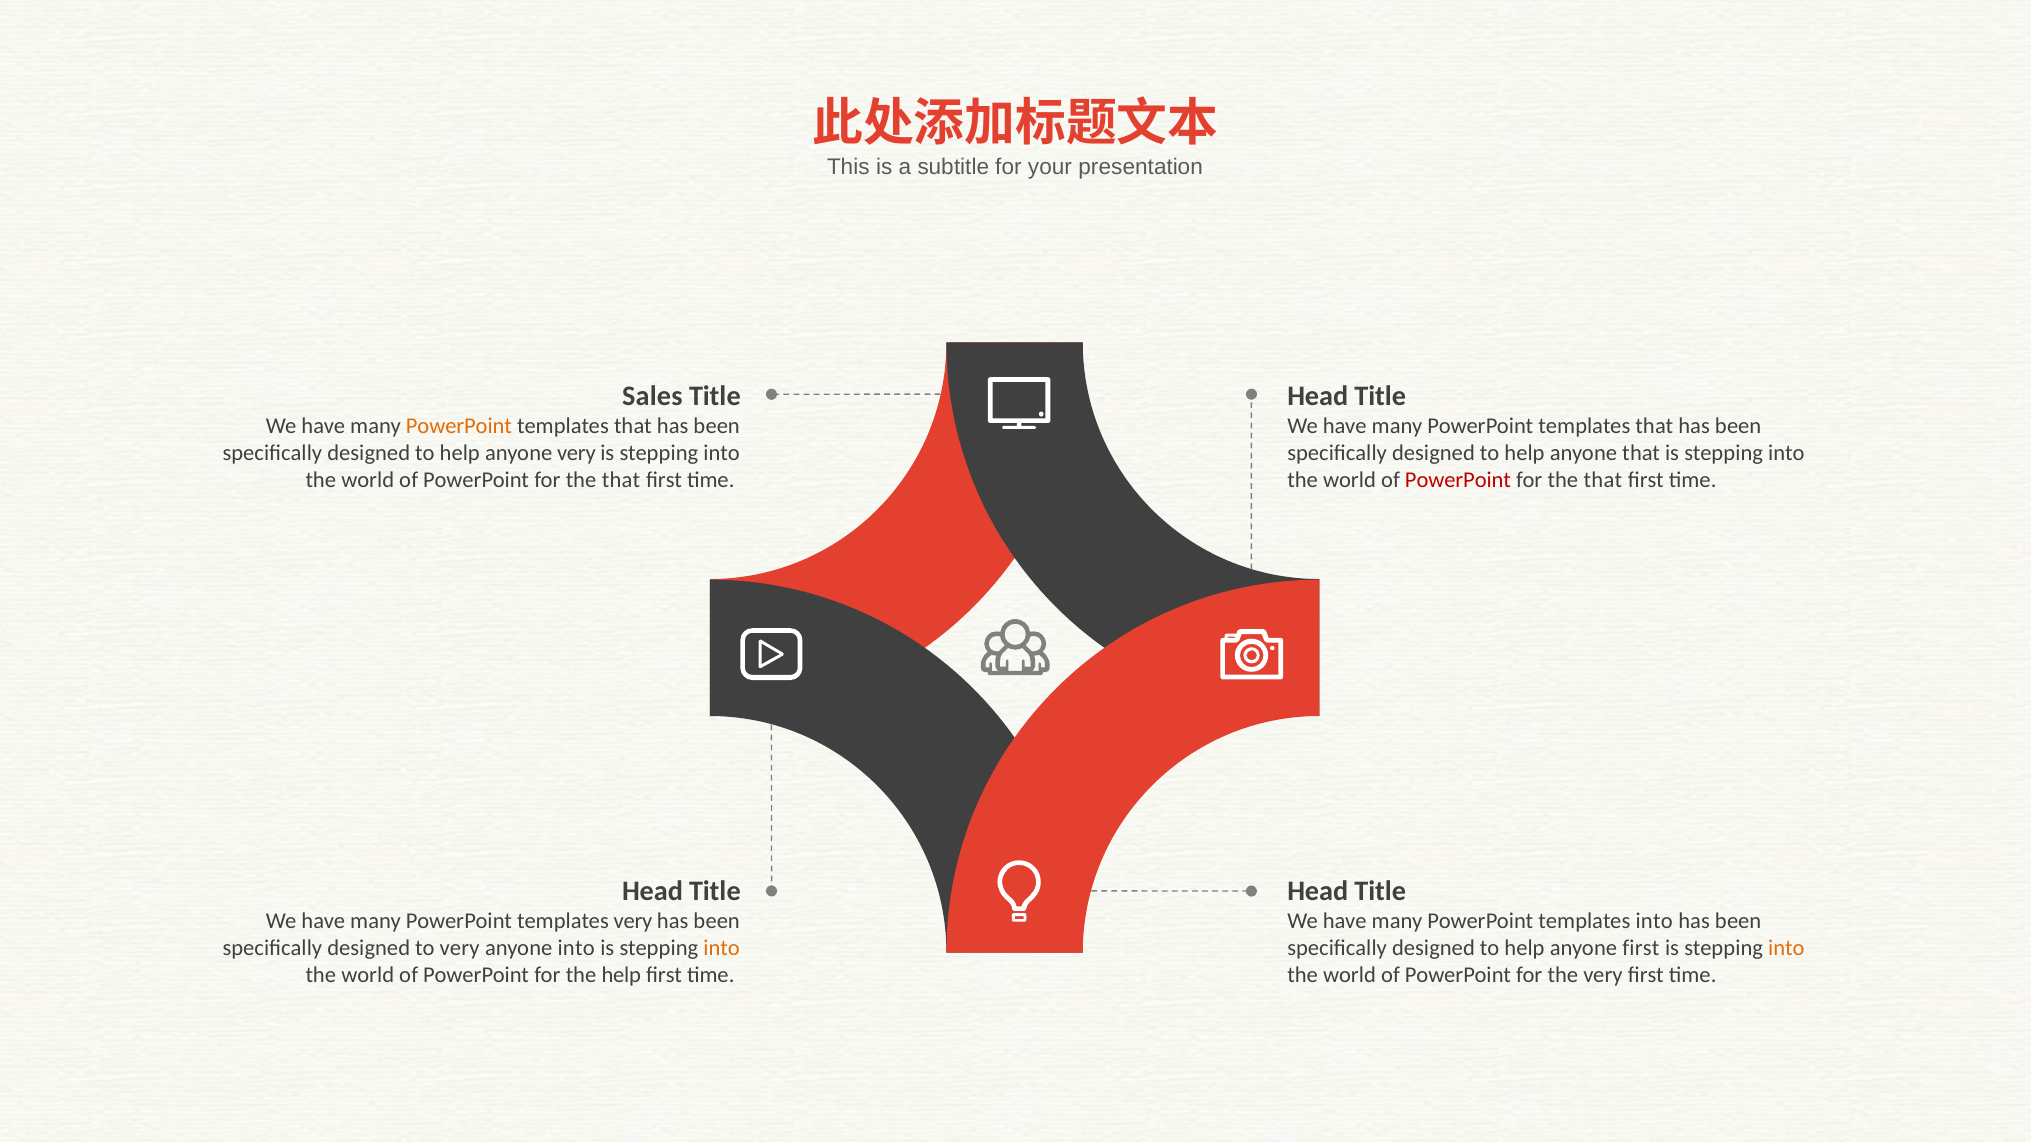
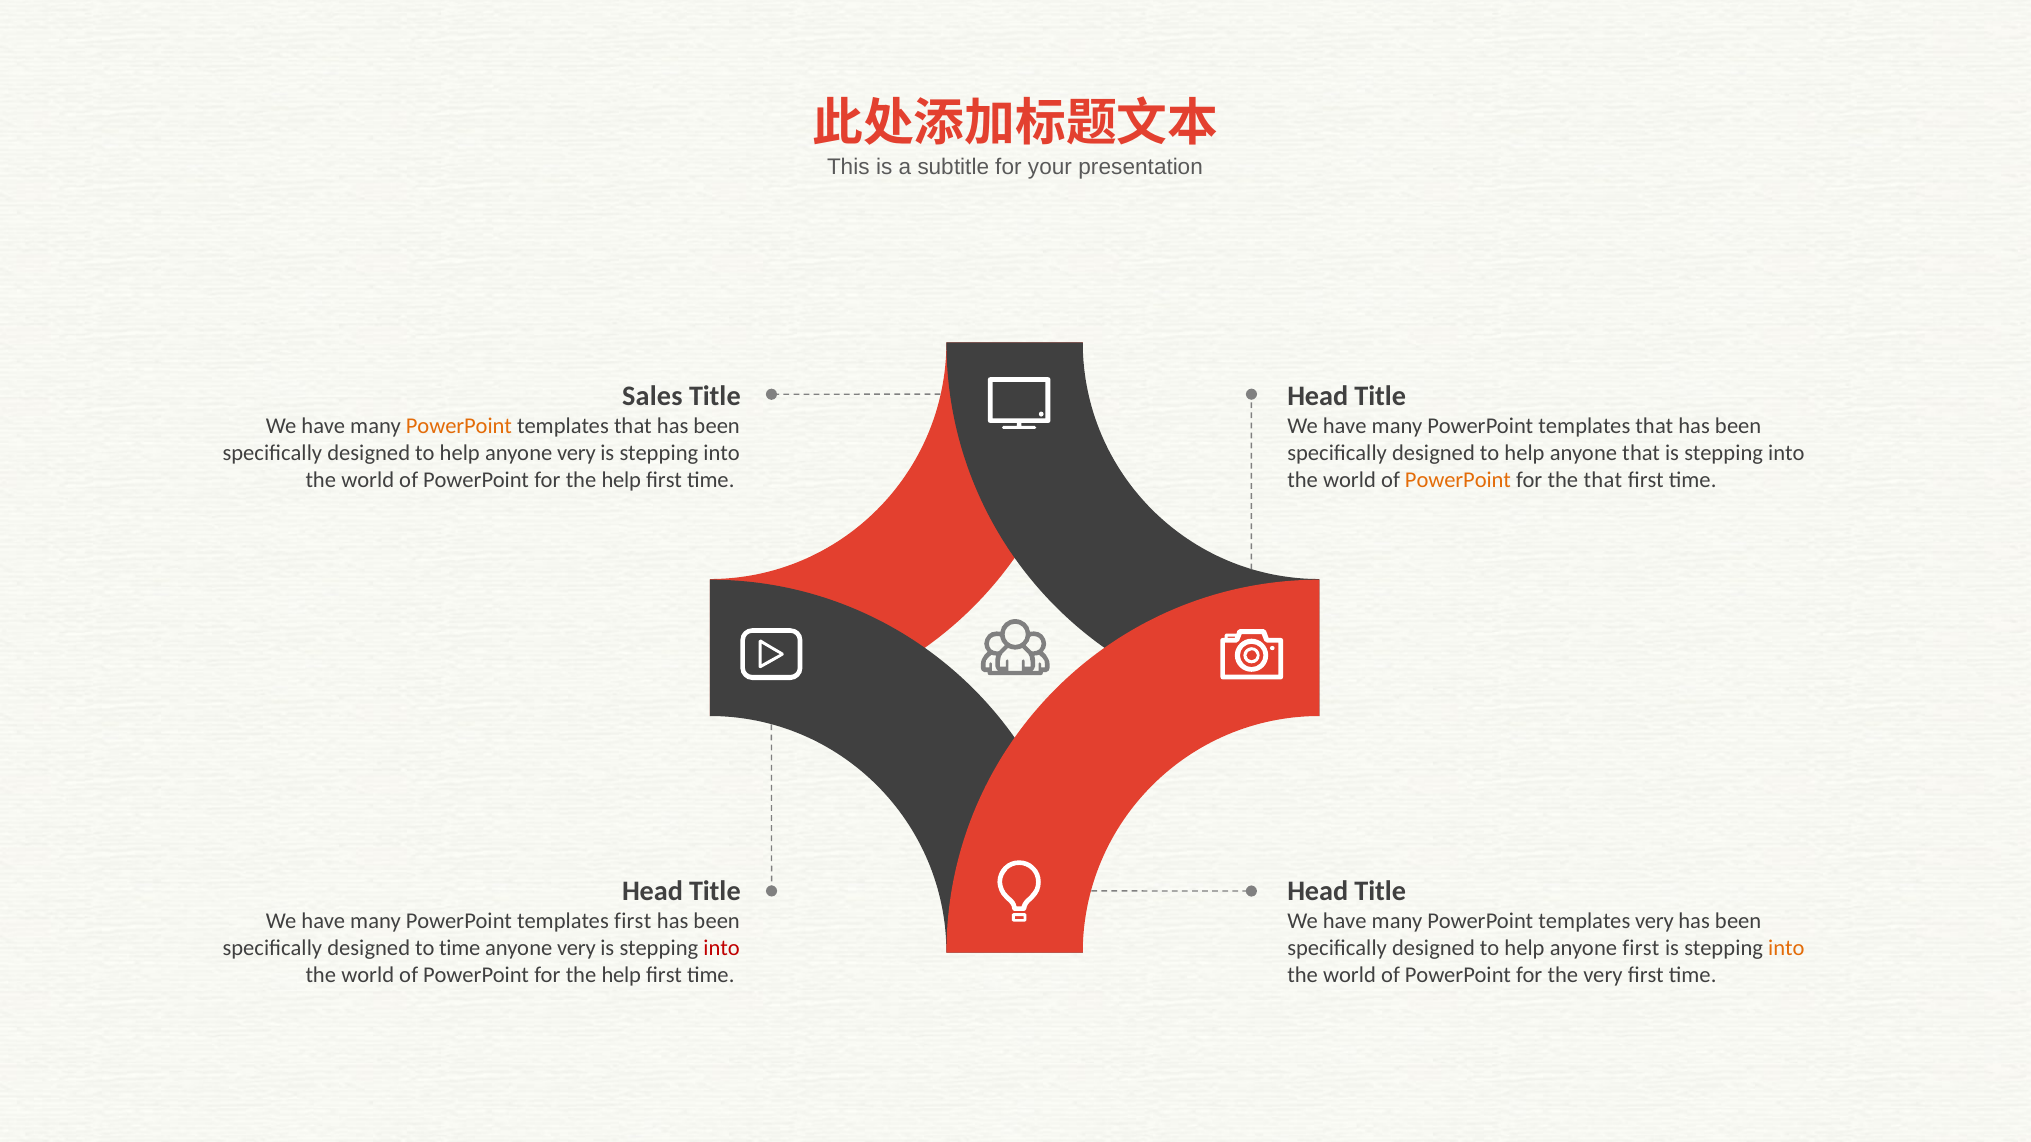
that at (621, 480): that -> help
PowerPoint at (1458, 480) colour: red -> orange
templates very: very -> first
templates into: into -> very
to very: very -> time
into at (576, 948): into -> very
into at (722, 948) colour: orange -> red
